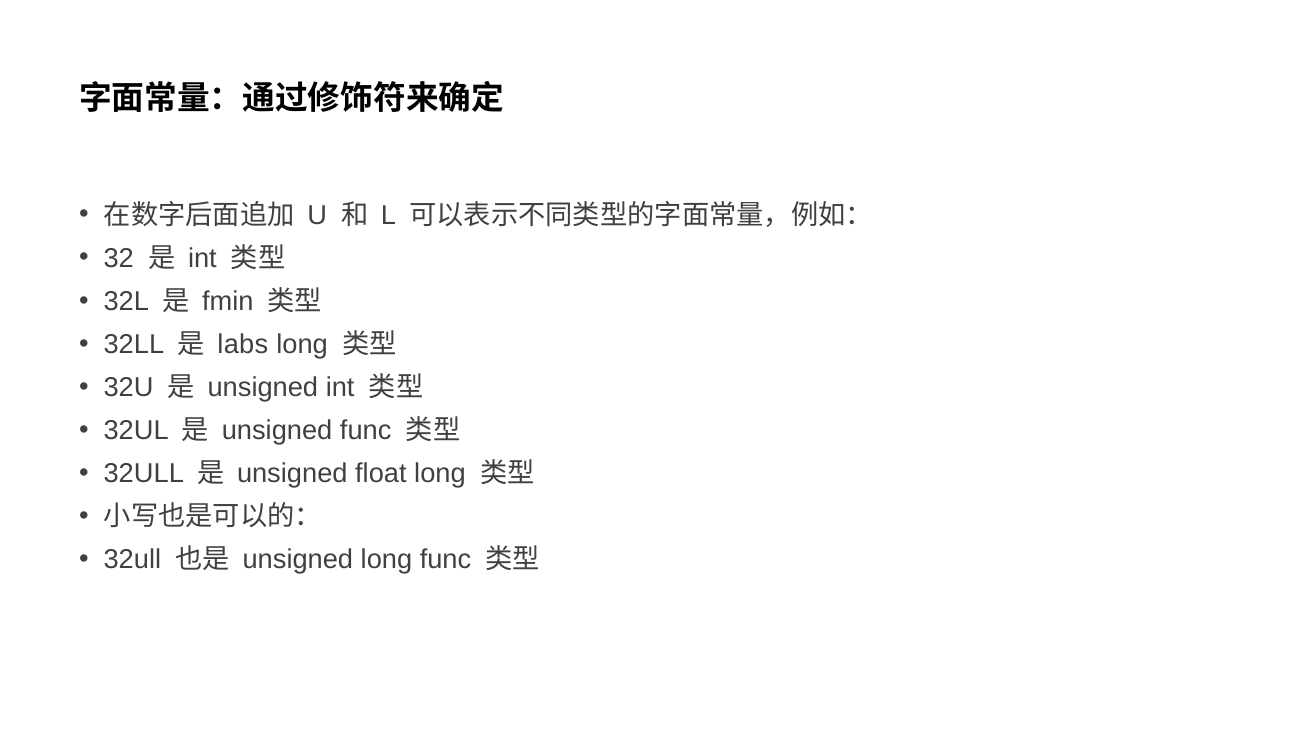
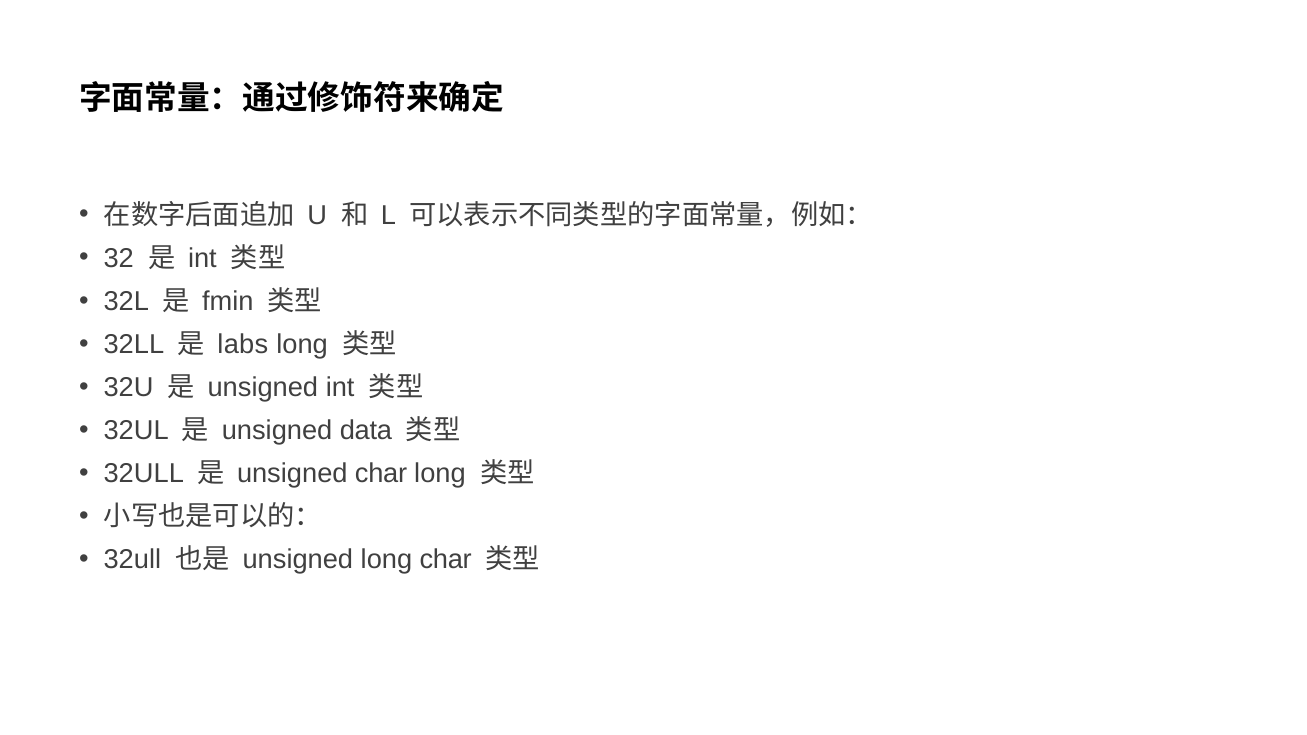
unsigned func: func -> data
unsigned float: float -> char
long func: func -> char
